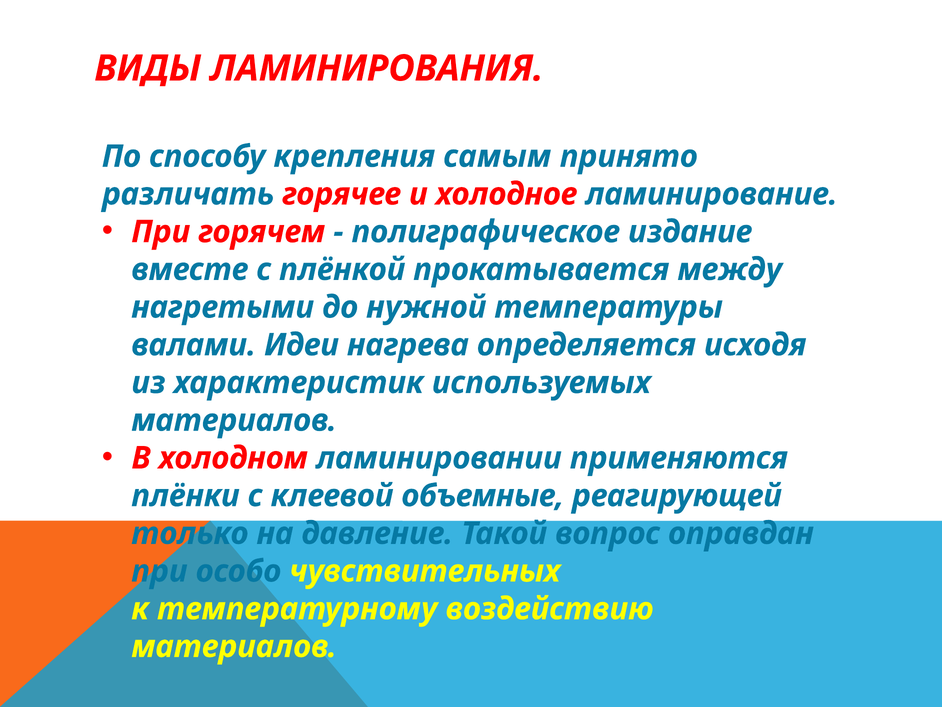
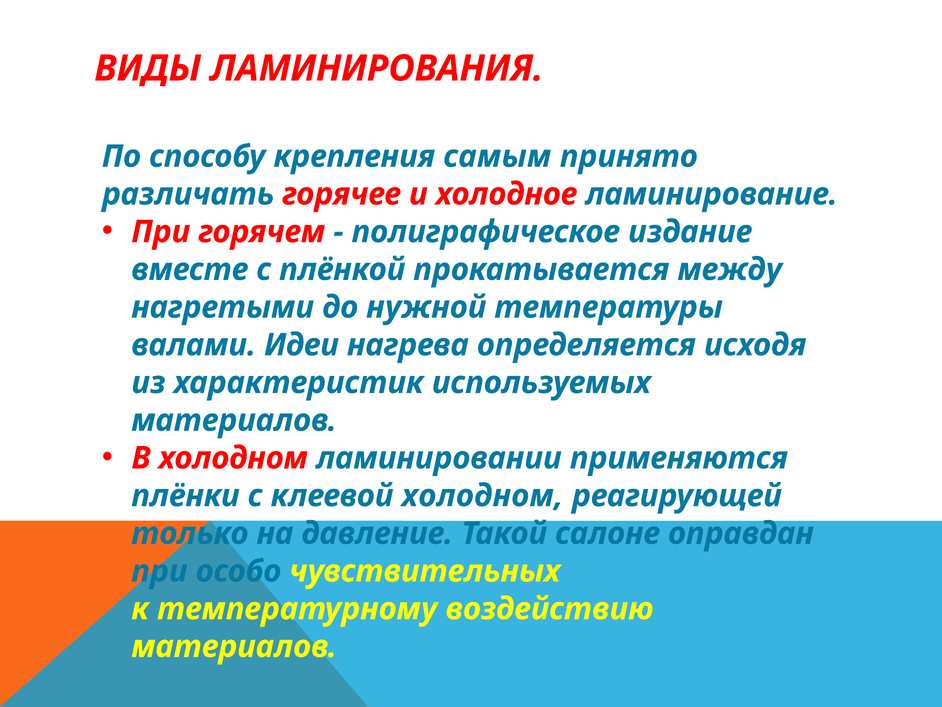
клеевой объемные: объемные -> холодном
вопрос: вопрос -> салоне
